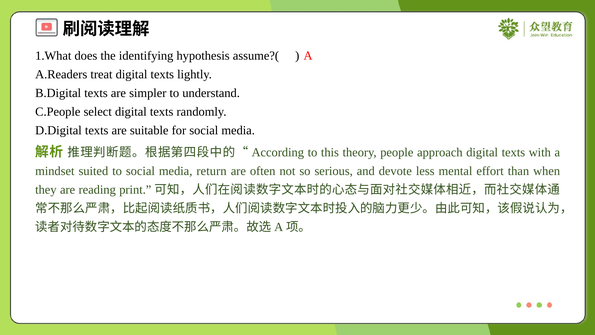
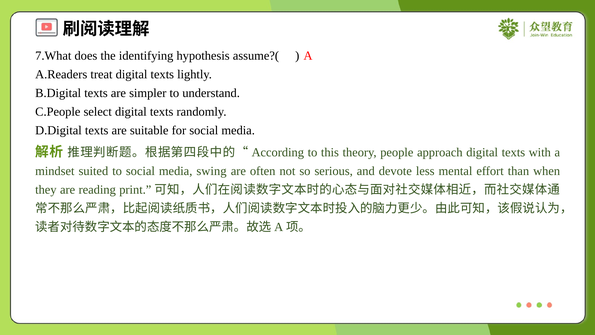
1.What: 1.What -> 7.What
return: return -> swing
